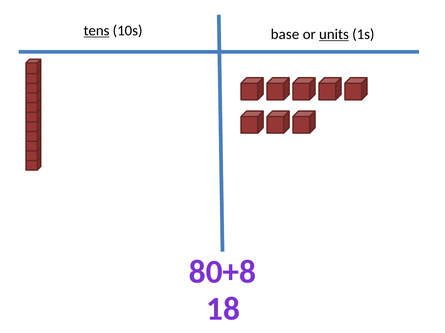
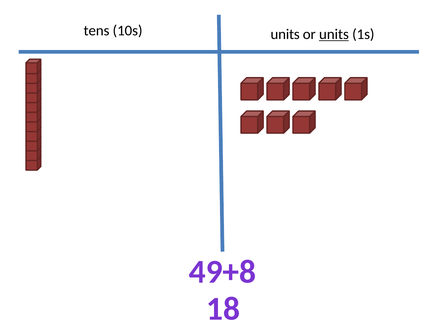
tens underline: present -> none
10s base: base -> units
80+8: 80+8 -> 49+8
